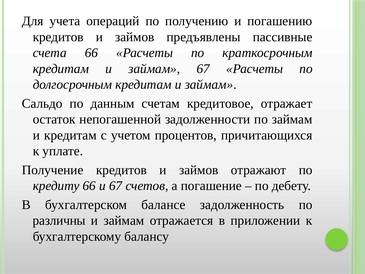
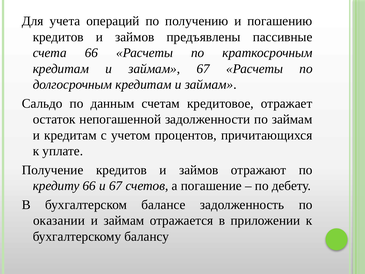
различны: различны -> оказании
